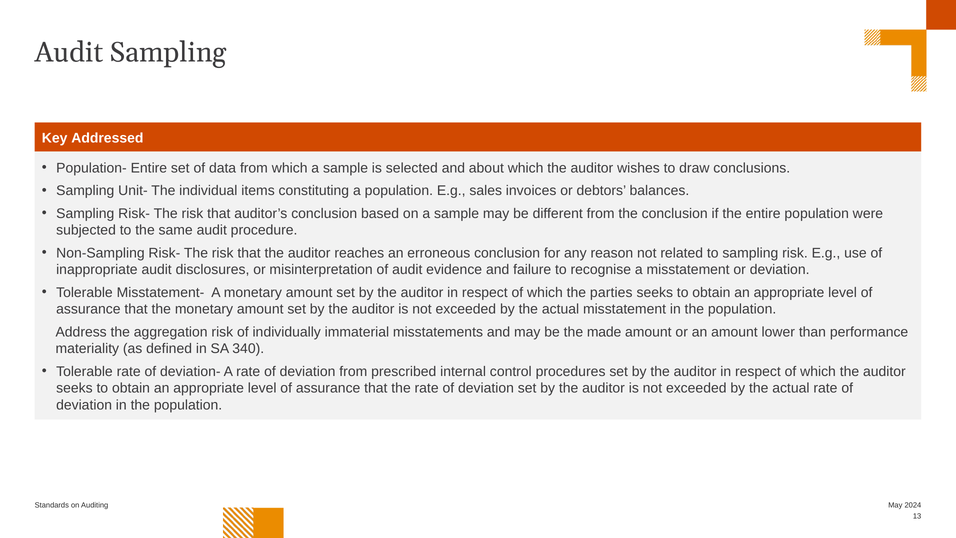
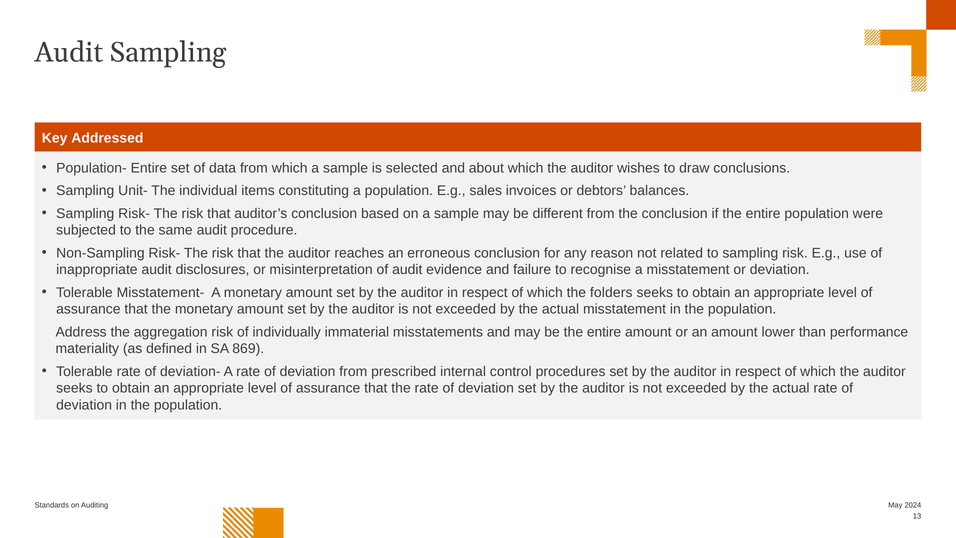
parties: parties -> folders
be the made: made -> entire
340: 340 -> 869
